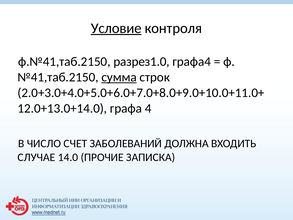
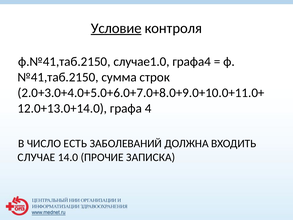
разрез1.0: разрез1.0 -> случае1.0
сумма underline: present -> none
СЧЕТ: СЧЕТ -> ЕСТЬ
